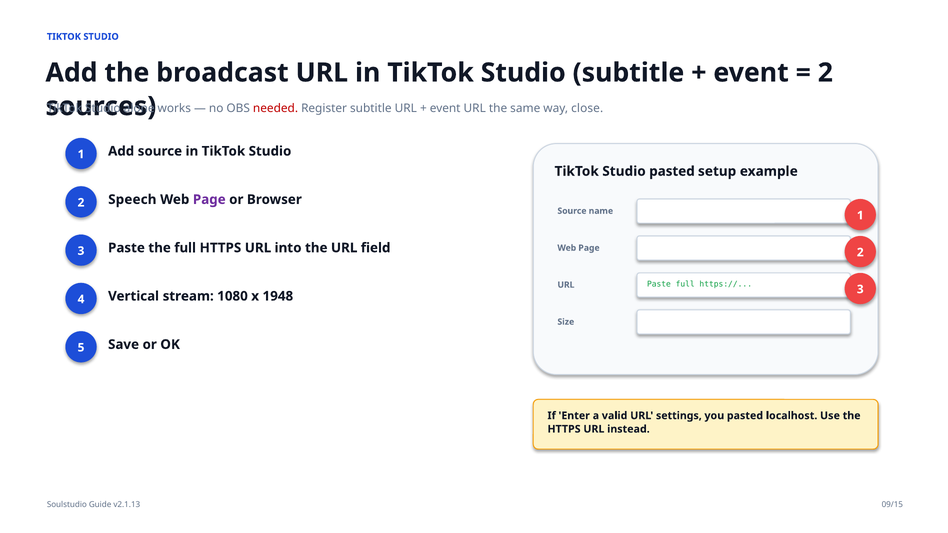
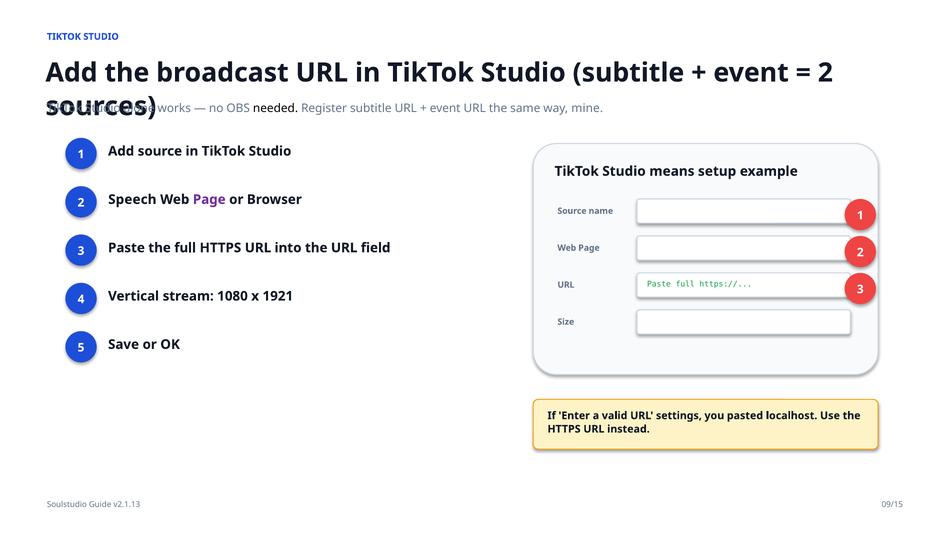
needed colour: red -> black
close: close -> mine
Studio pasted: pasted -> means
1948: 1948 -> 1921
